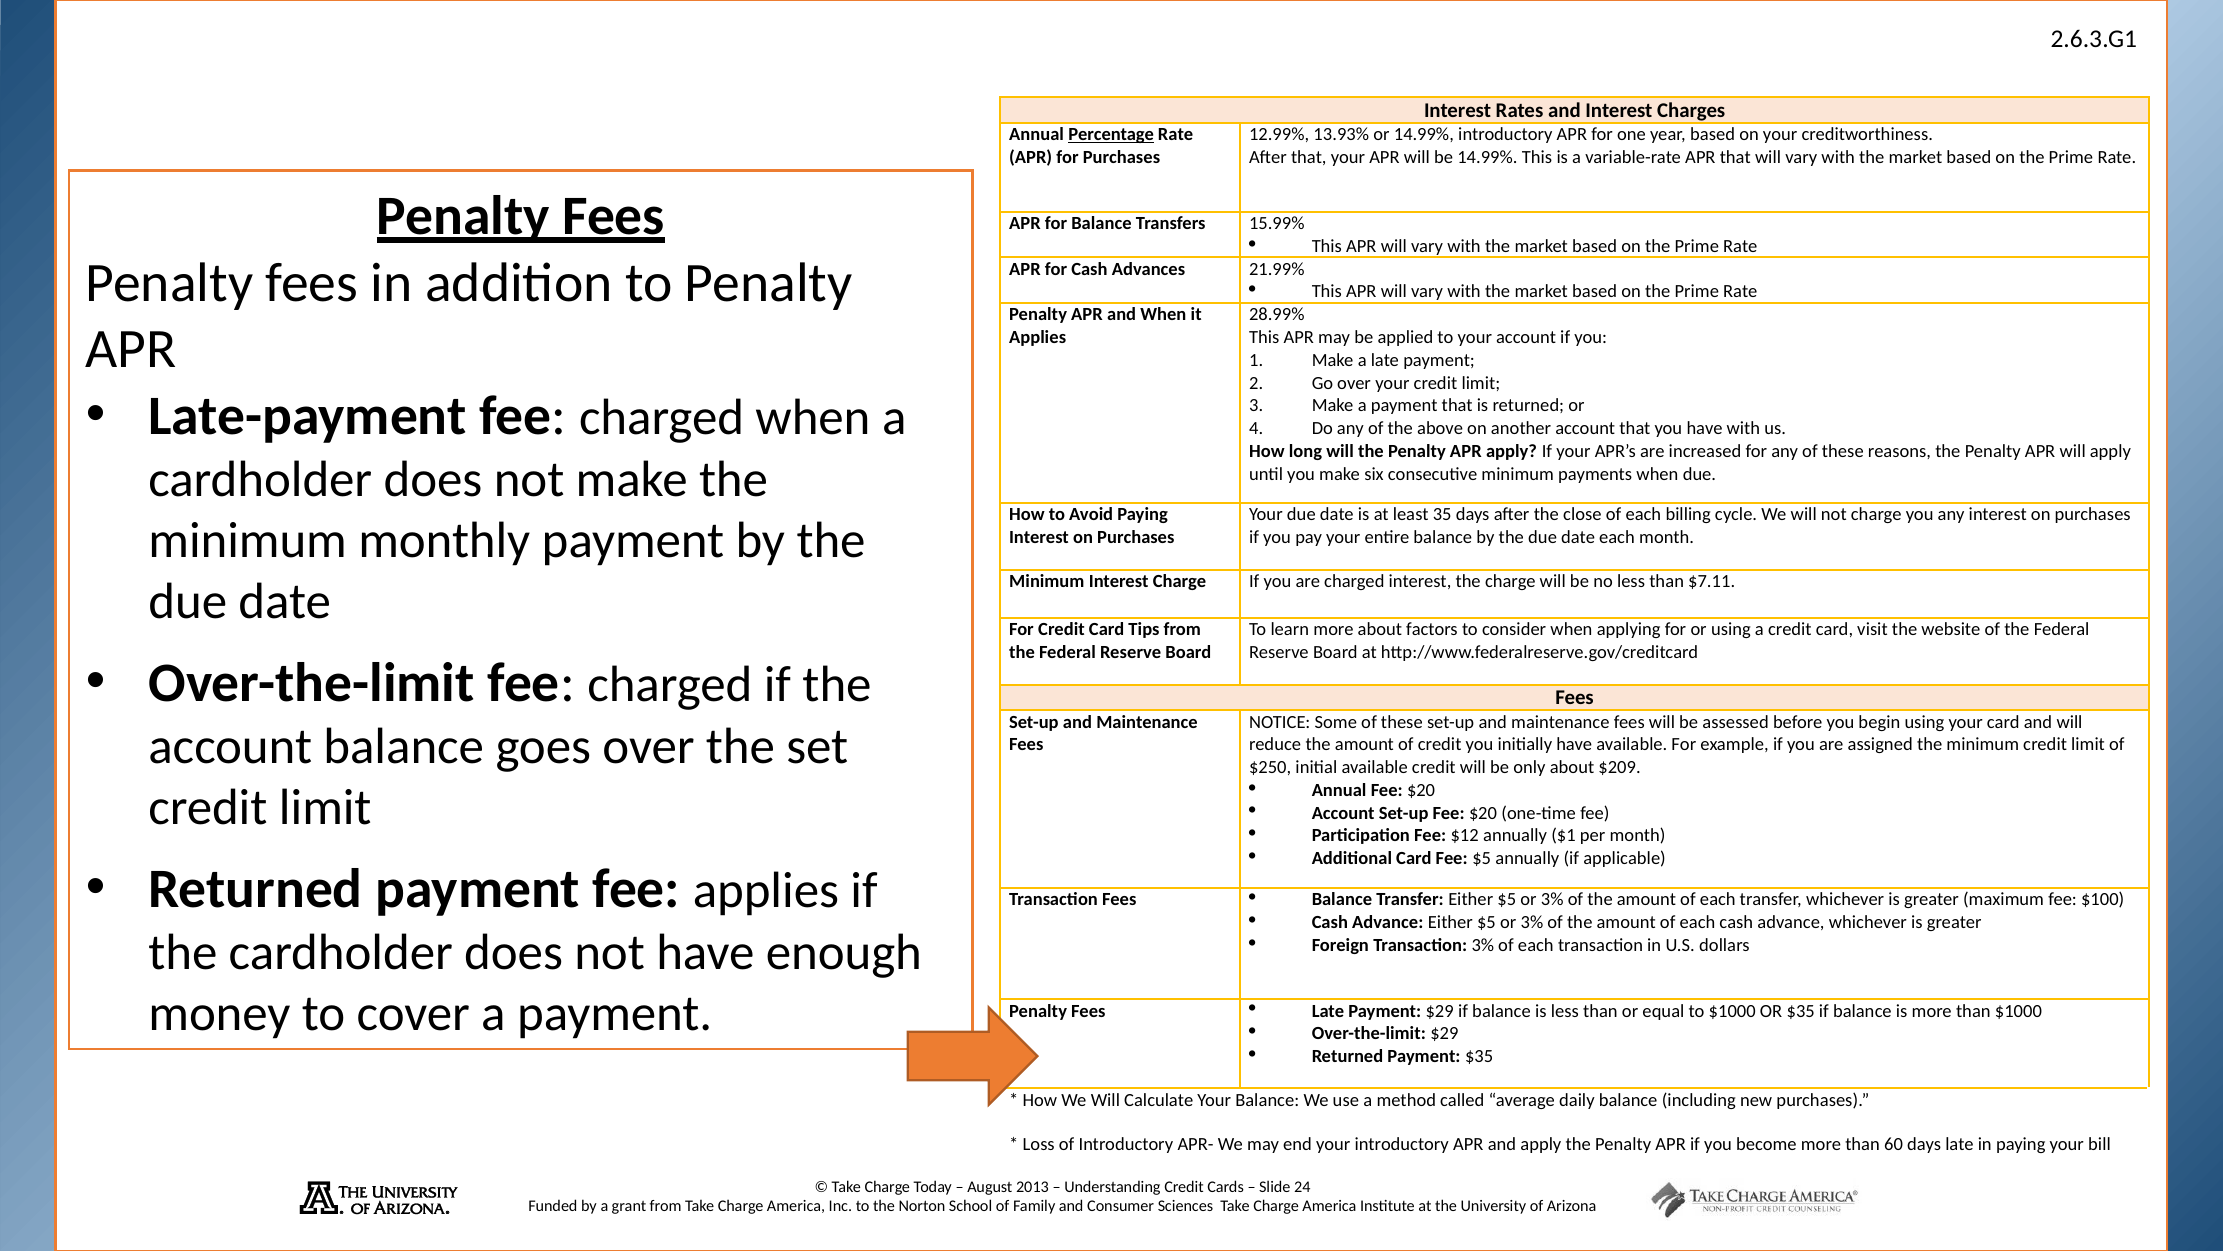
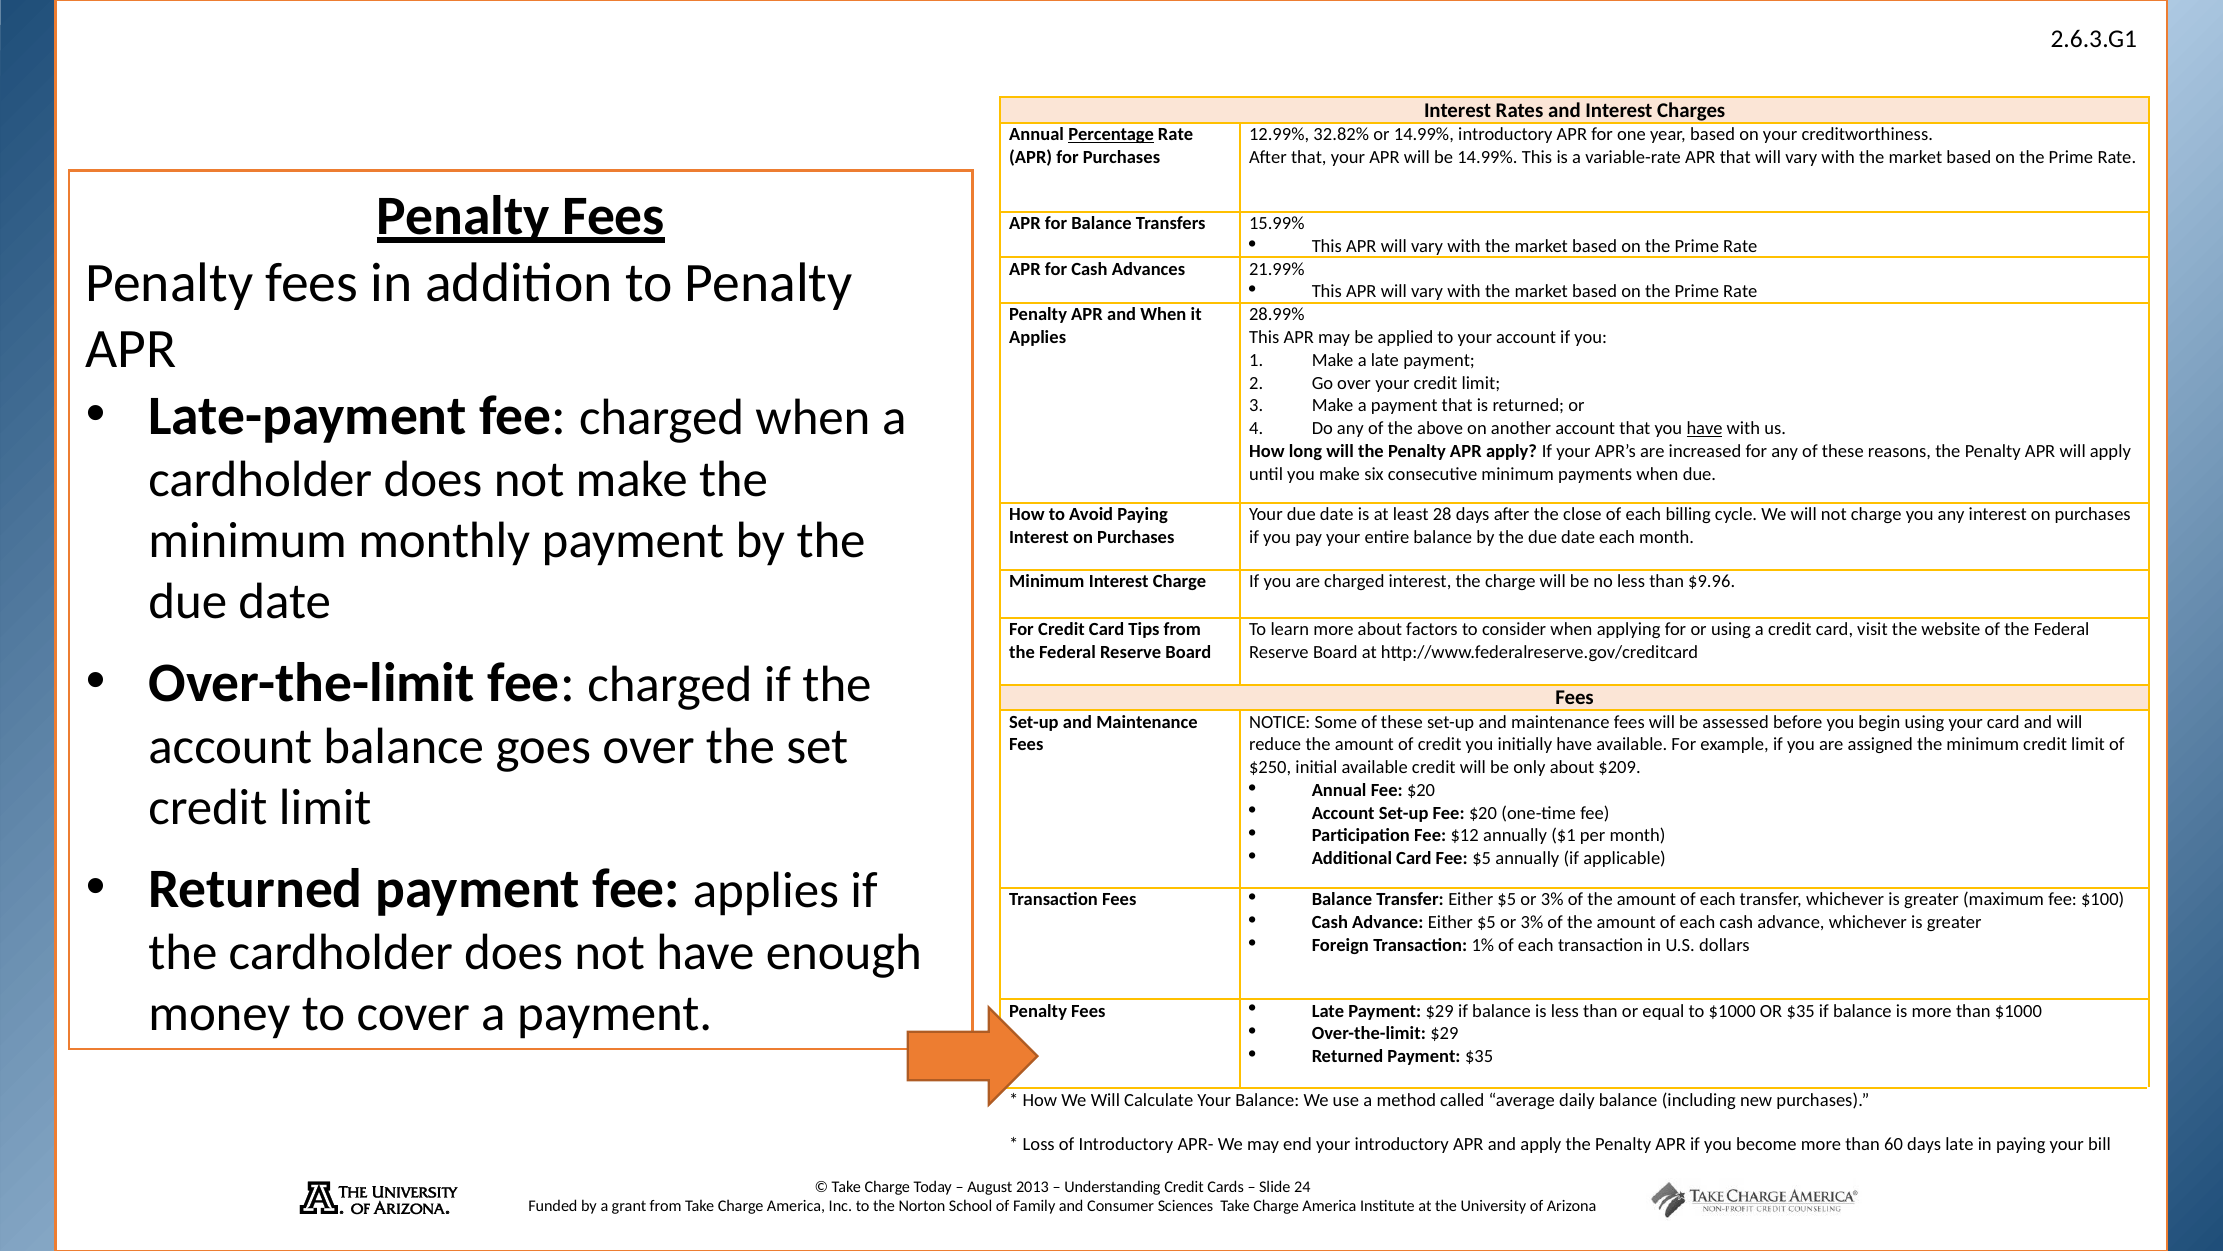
13.93%: 13.93% -> 32.82%
have at (1705, 428) underline: none -> present
35: 35 -> 28
$7.11: $7.11 -> $9.96
Transaction 3%: 3% -> 1%
